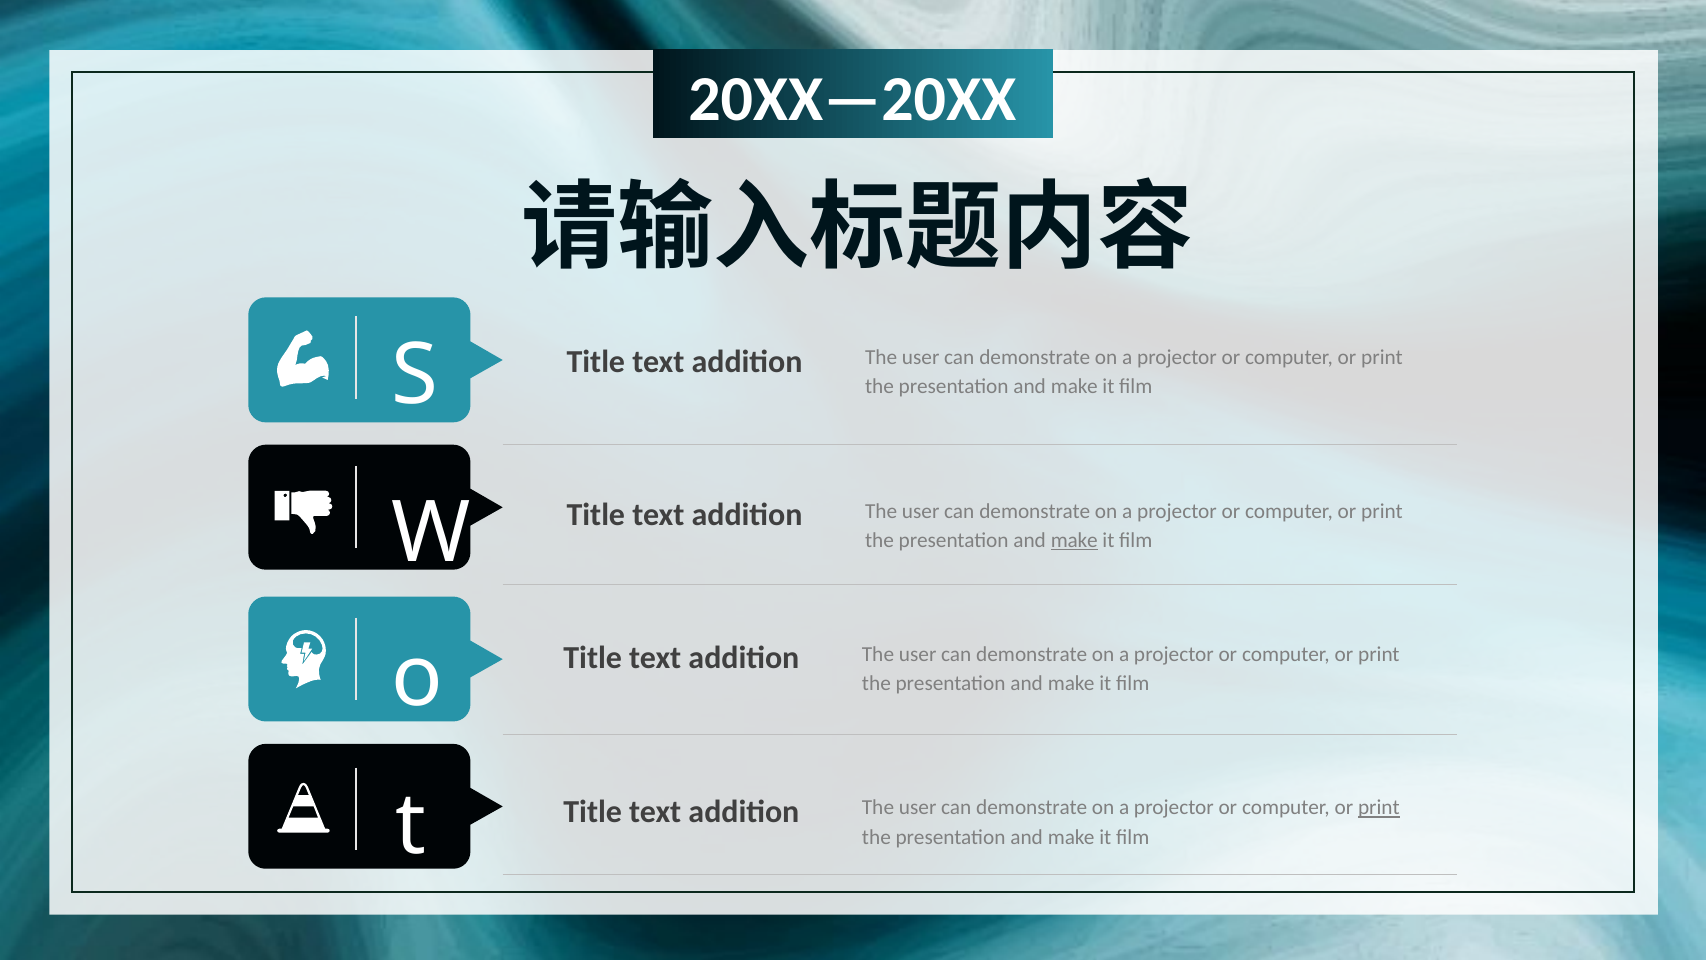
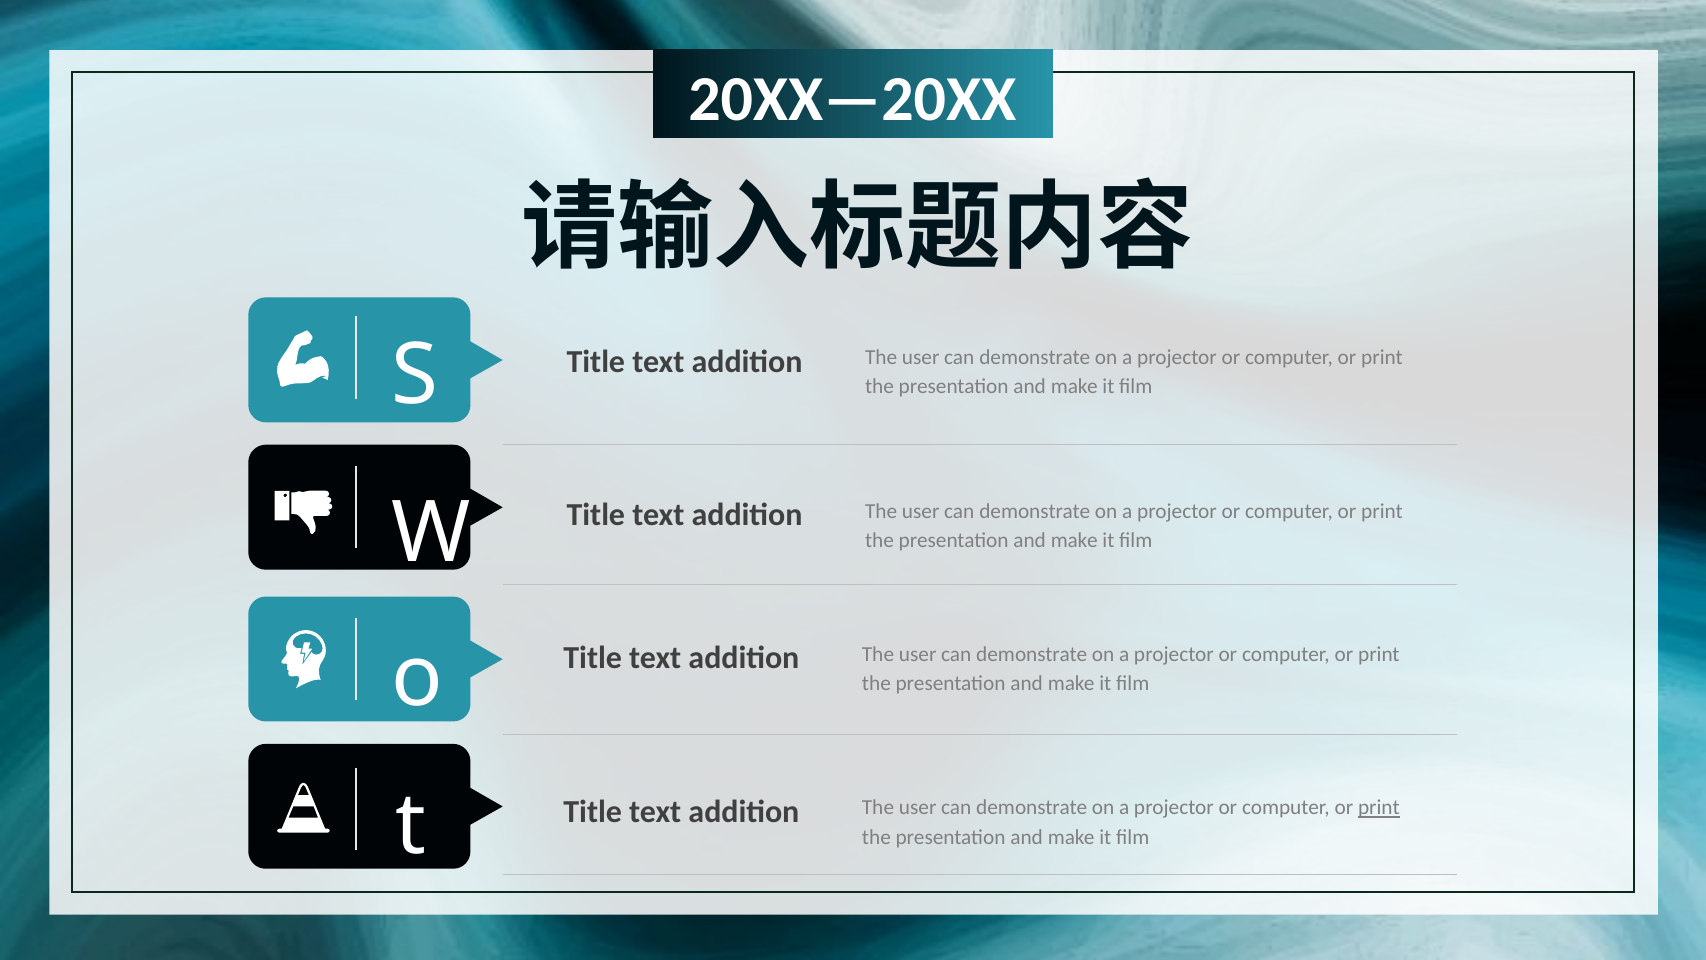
make at (1074, 540) underline: present -> none
